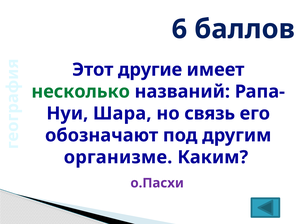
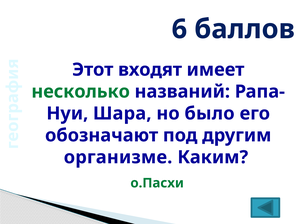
другие: другие -> входят
связь: связь -> было
о.Пасхи colour: purple -> green
